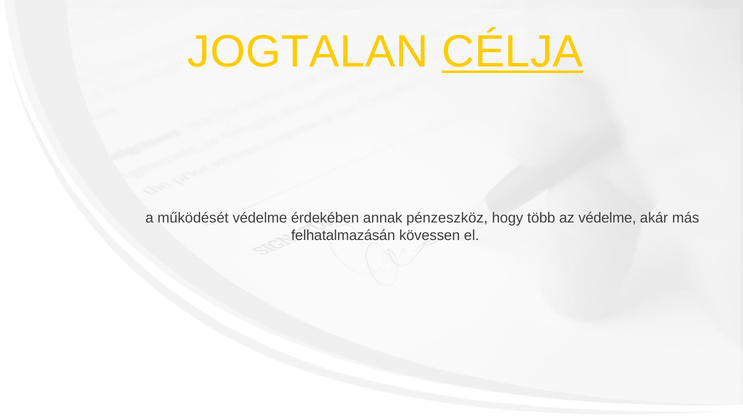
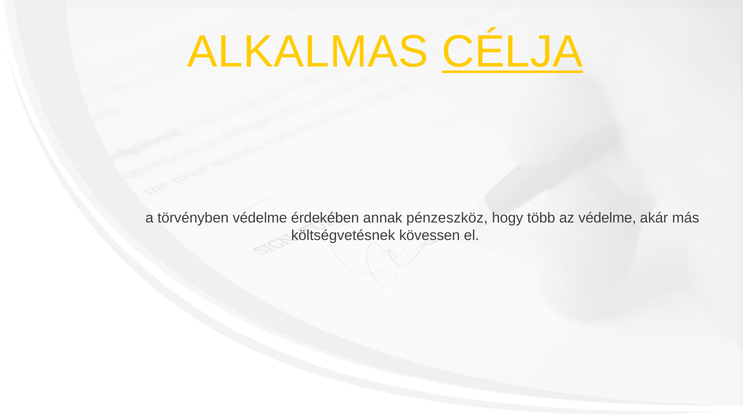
JOGTALAN: JOGTALAN -> ALKALMAS
működését: működését -> törvényben
felhatalmazásán: felhatalmazásán -> költségvetésnek
